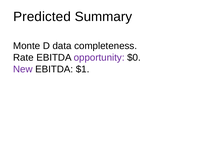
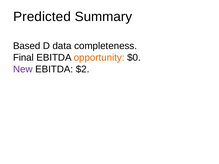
Monte: Monte -> Based
Rate: Rate -> Final
opportunity colour: purple -> orange
$1: $1 -> $2
